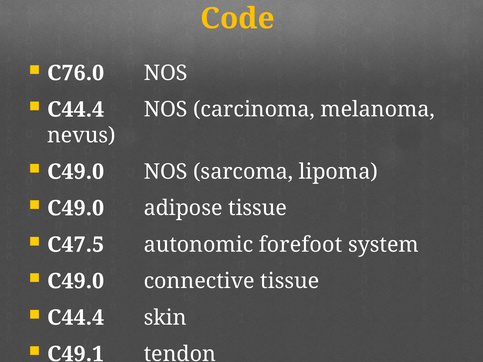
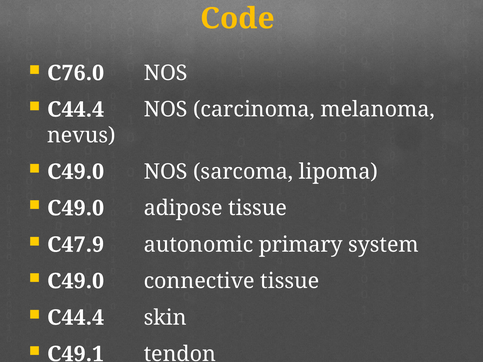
C47.5: C47.5 -> C47.9
forefoot: forefoot -> primary
